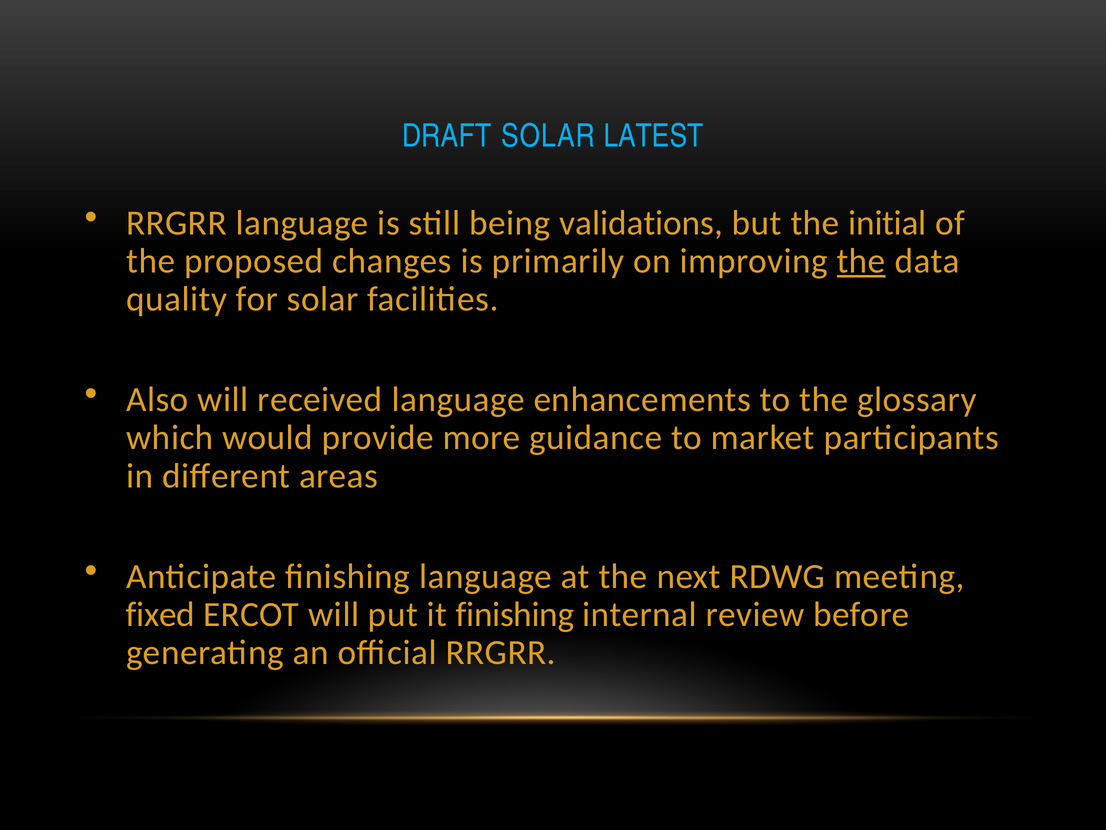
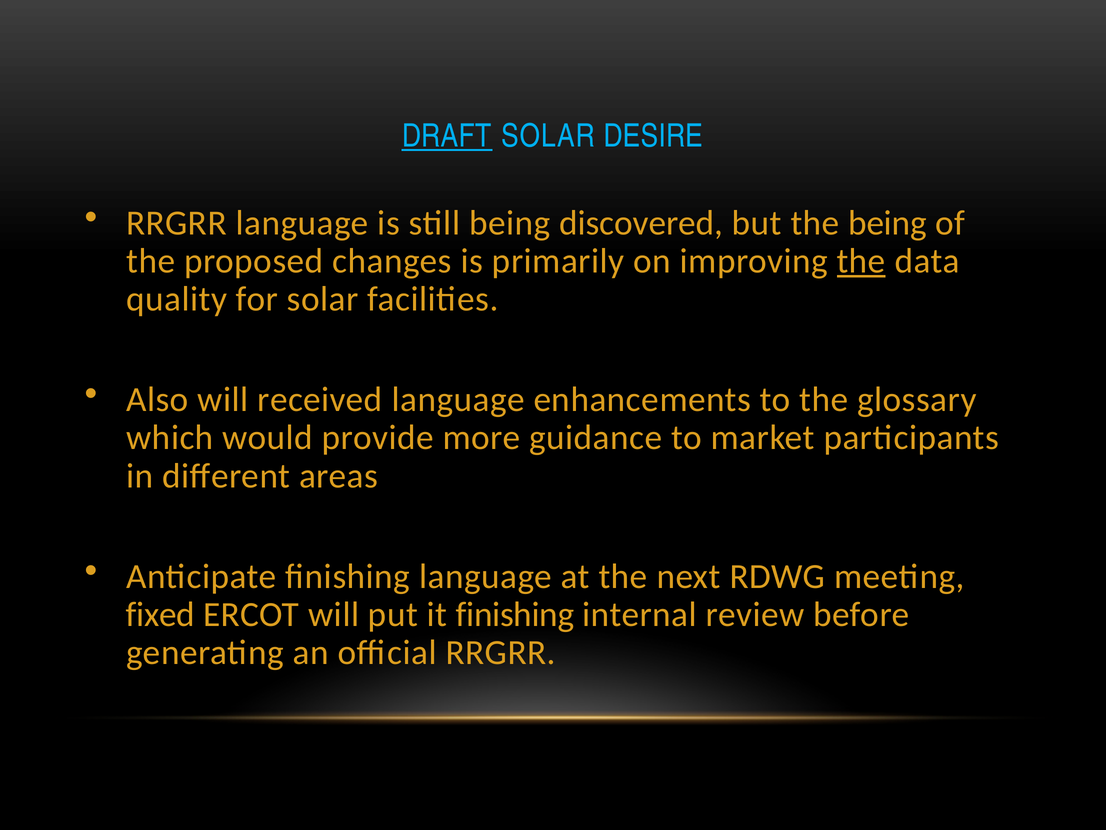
DRAFT underline: none -> present
LATEST: LATEST -> DESIRE
validations: validations -> discovered
the initial: initial -> being
